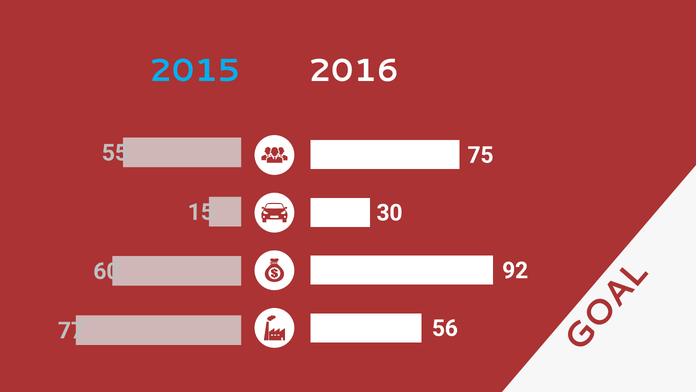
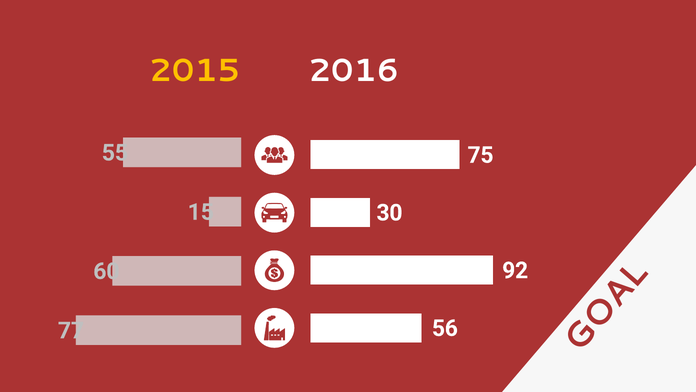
2015 colour: light blue -> yellow
